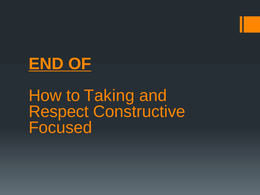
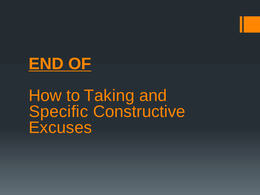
Respect: Respect -> Specific
Focused: Focused -> Excuses
